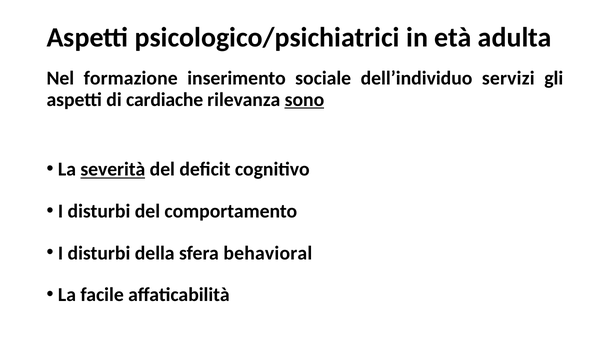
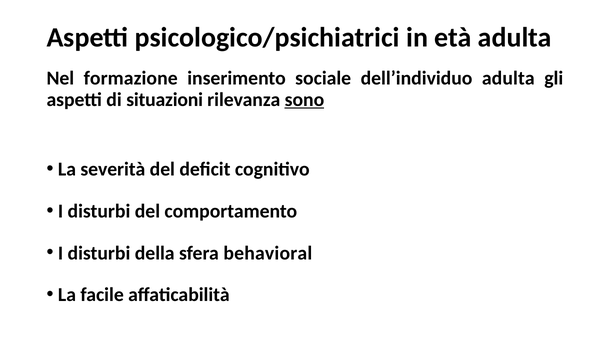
dell’individuo servizi: servizi -> adulta
cardiache: cardiache -> situazioni
severità underline: present -> none
